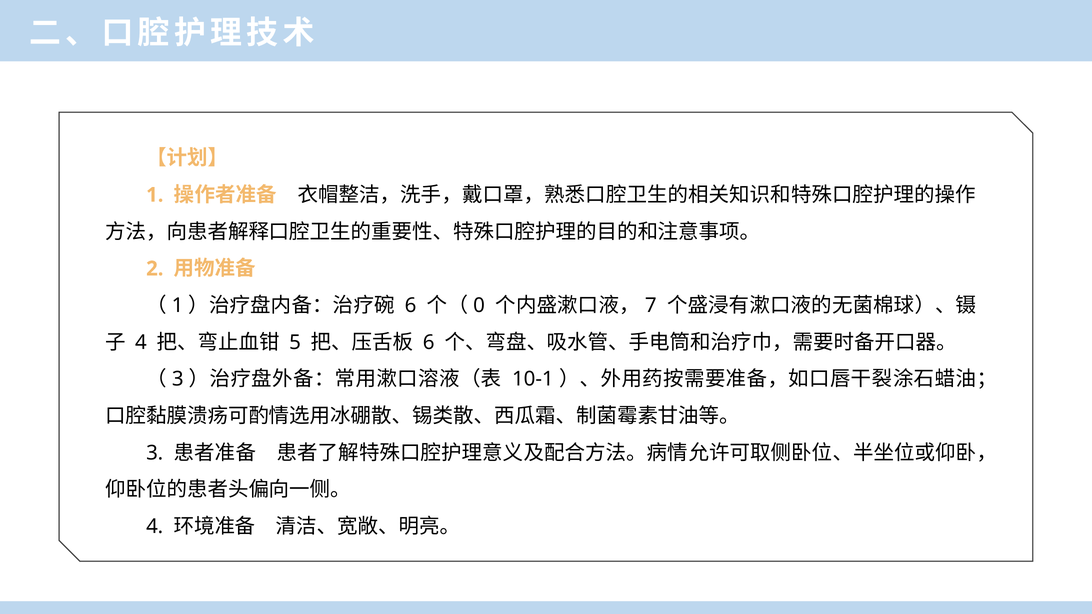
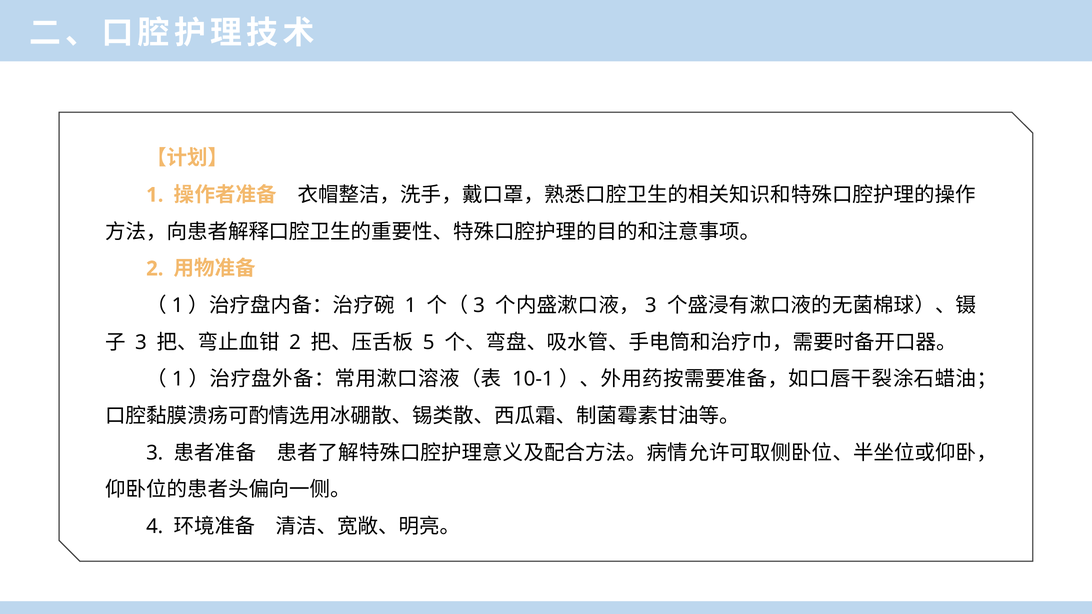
6 at (411, 306): 6 -> 1
0 at (479, 306): 0 -> 3
7 at (651, 306): 7 -> 3
4 at (141, 342): 4 -> 3
5 at (295, 342): 5 -> 2
6 at (429, 342): 6 -> 5
3 at (178, 379): 3 -> 1
